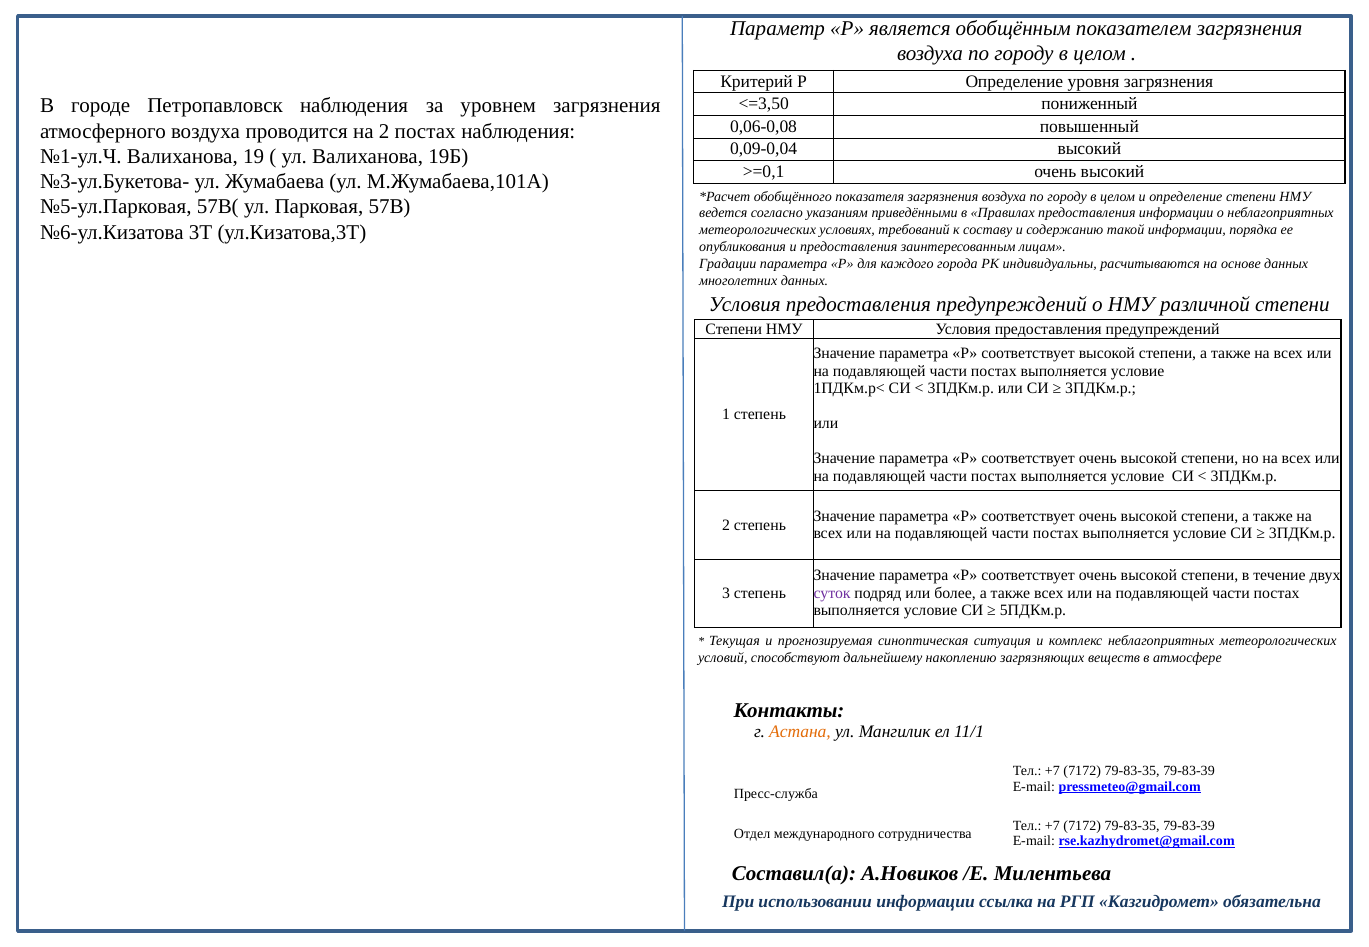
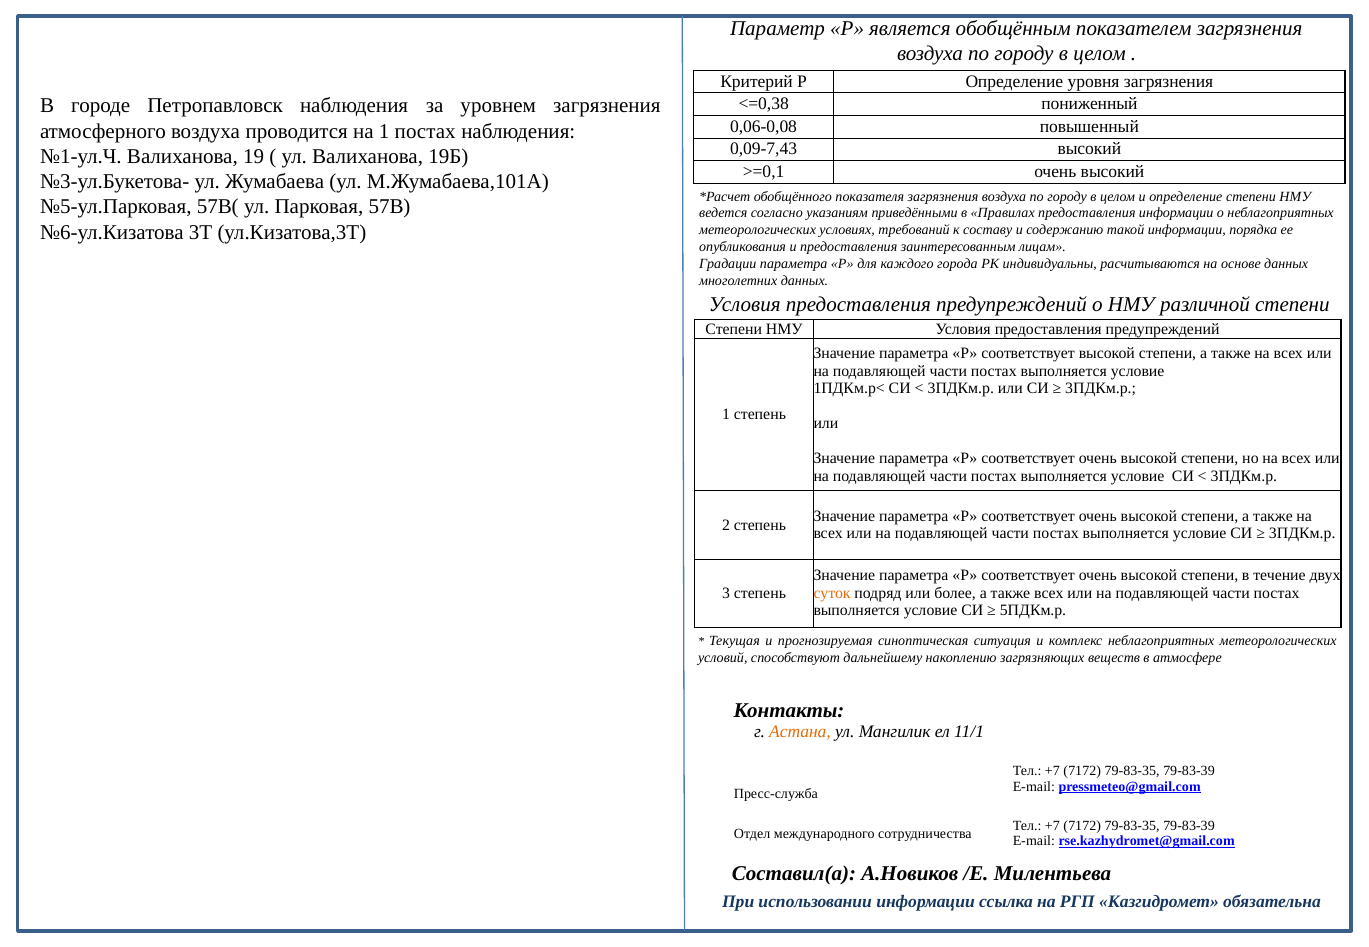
<=3,50: <=3,50 -> <=0,38
на 2: 2 -> 1
0,09-0,04: 0,09-0,04 -> 0,09-7,43
суток colour: purple -> orange
